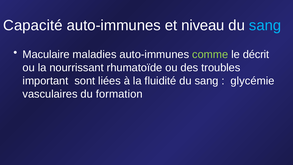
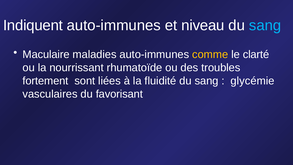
Capacité: Capacité -> Indiquent
comme colour: light green -> yellow
décrit: décrit -> clarté
important: important -> fortement
formation: formation -> favorisant
